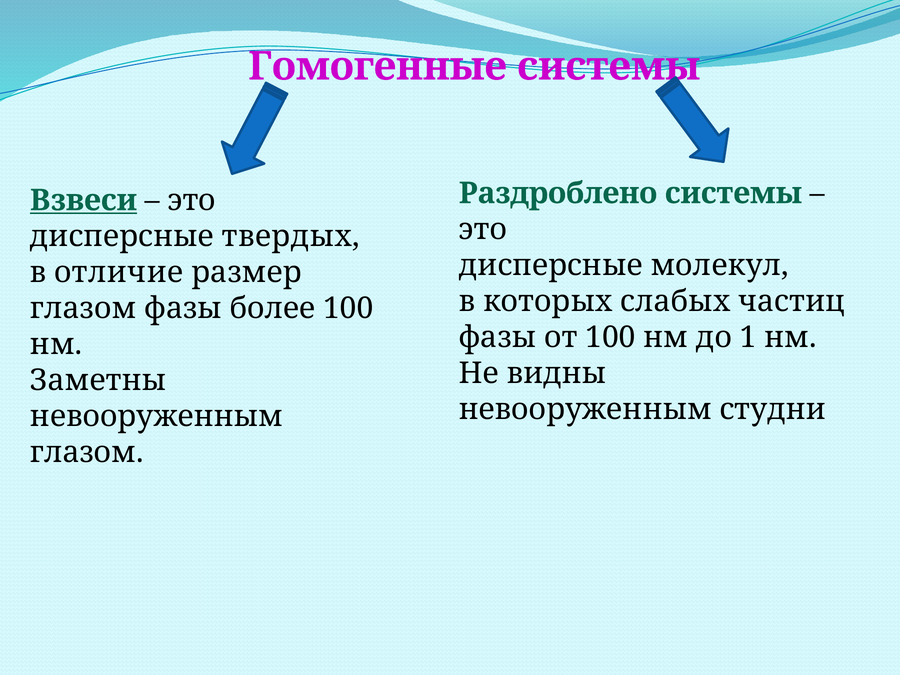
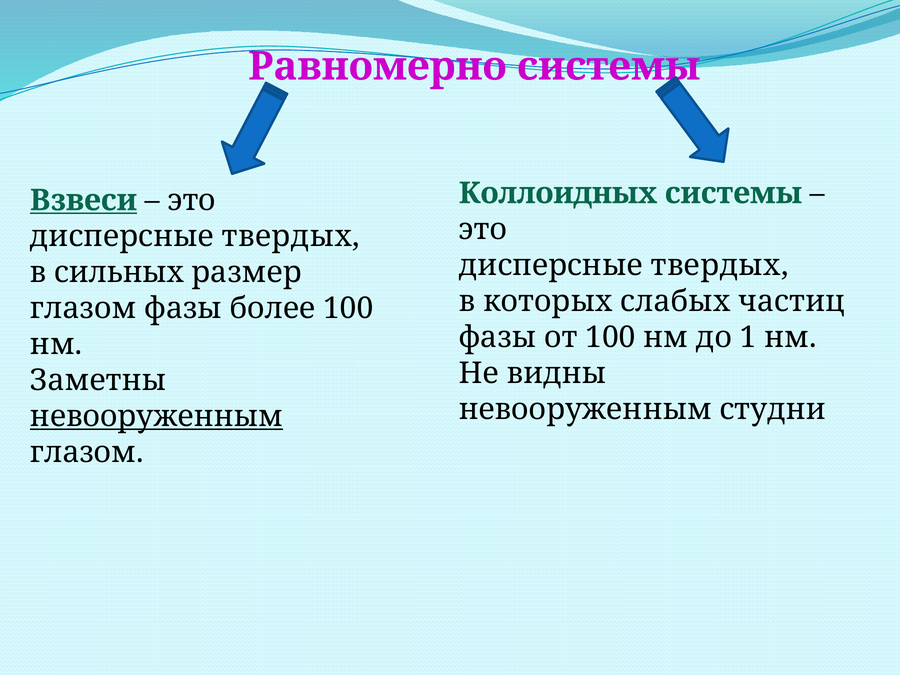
Гомогенные: Гомогенные -> Равномерно
Раздроблено: Раздроблено -> Коллоидных
молекул at (720, 265): молекул -> твердых
отличие: отличие -> сильных
невооруженным at (157, 416) underline: none -> present
